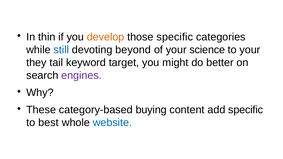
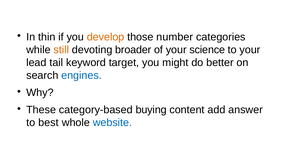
those specific: specific -> number
still colour: blue -> orange
beyond: beyond -> broader
they: they -> lead
engines colour: purple -> blue
add specific: specific -> answer
